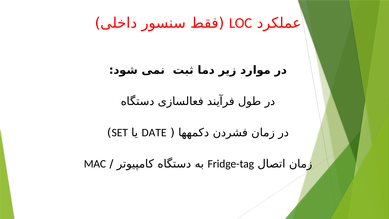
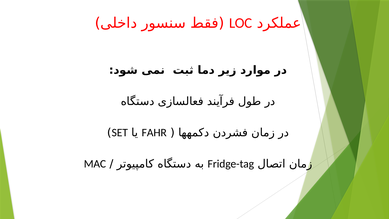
DATE: DATE -> FAHR
